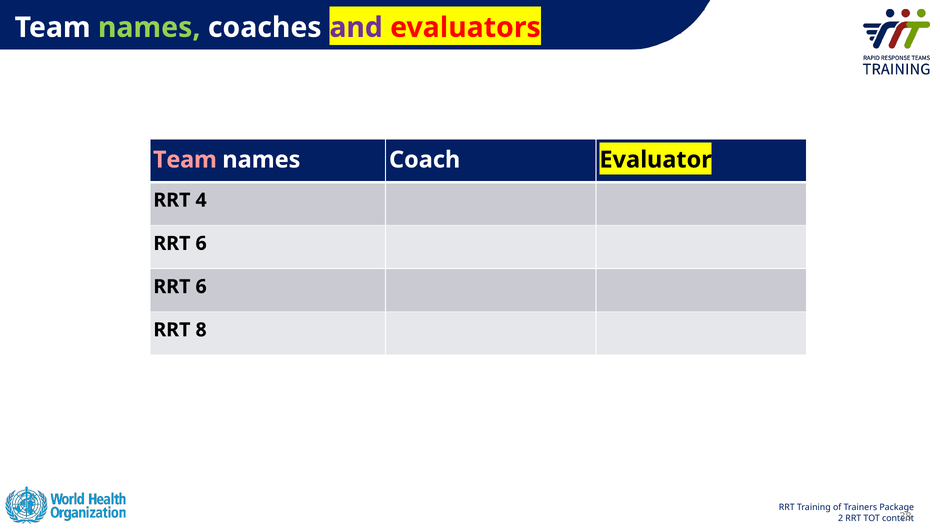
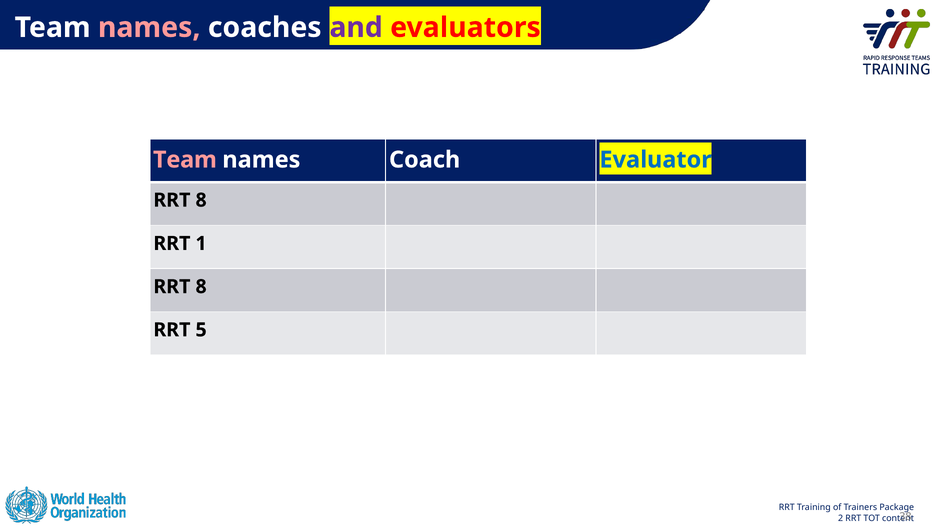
names at (149, 27) colour: light green -> pink
Evaluator colour: black -> blue
4 at (201, 200): 4 -> 8
6 at (201, 243): 6 -> 1
6 at (201, 287): 6 -> 8
8: 8 -> 5
